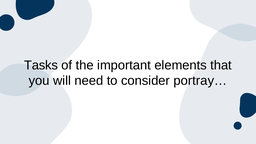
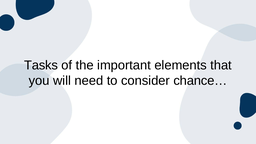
portray…: portray… -> chance…
